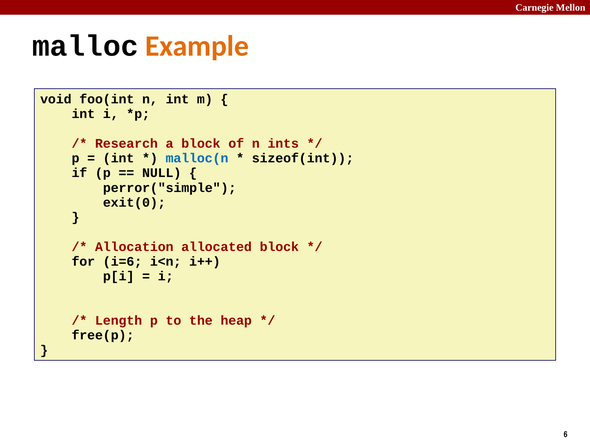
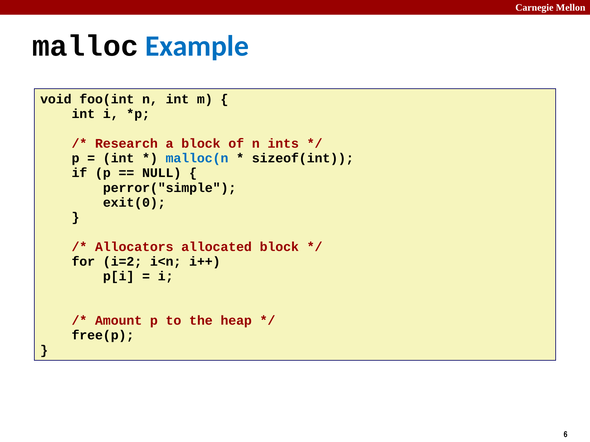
Example colour: orange -> blue
Allocation: Allocation -> Allocators
i=6: i=6 -> i=2
Length: Length -> Amount
